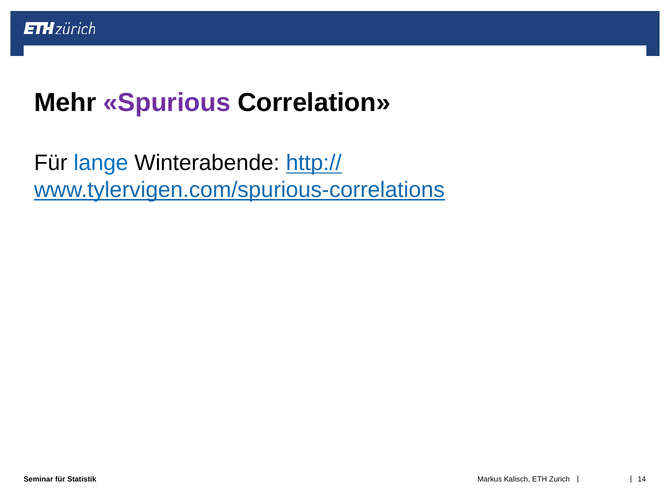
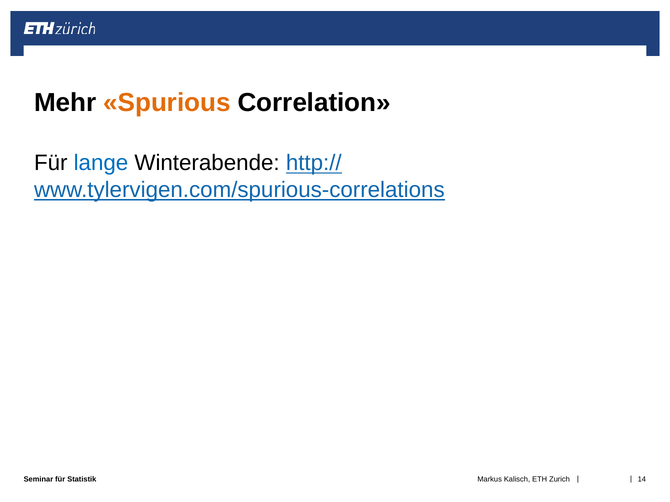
Spurious colour: purple -> orange
